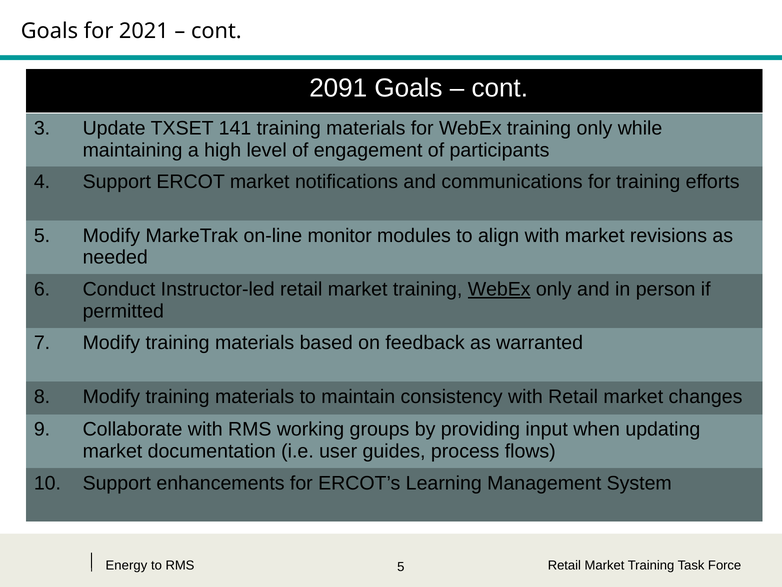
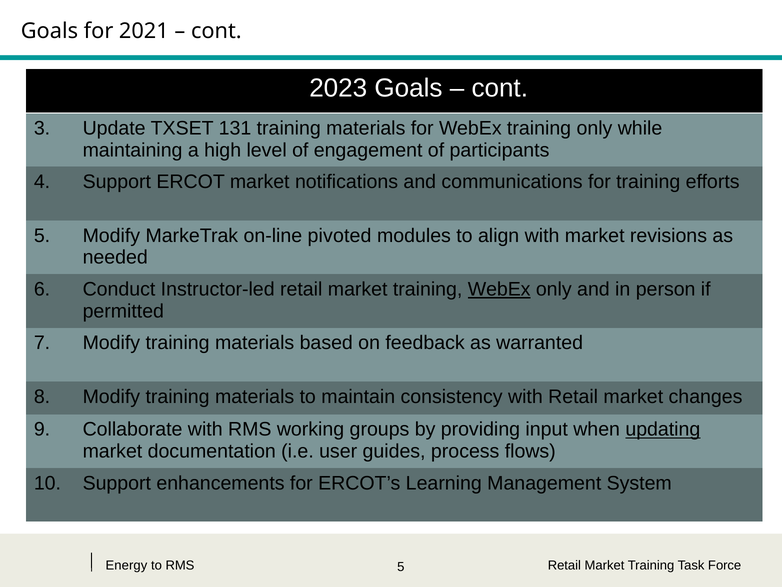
2091: 2091 -> 2023
141: 141 -> 131
monitor: monitor -> pivoted
updating underline: none -> present
